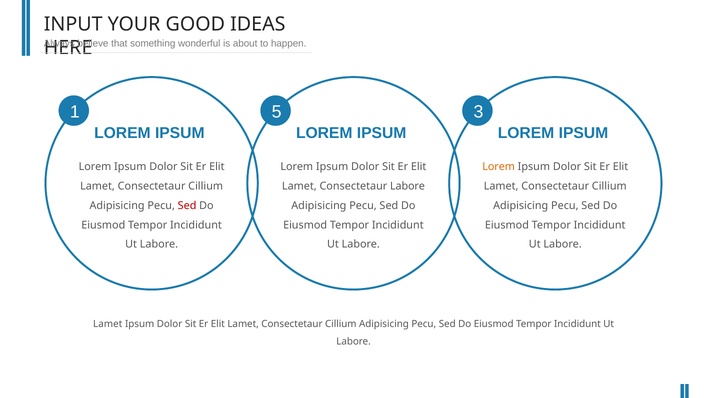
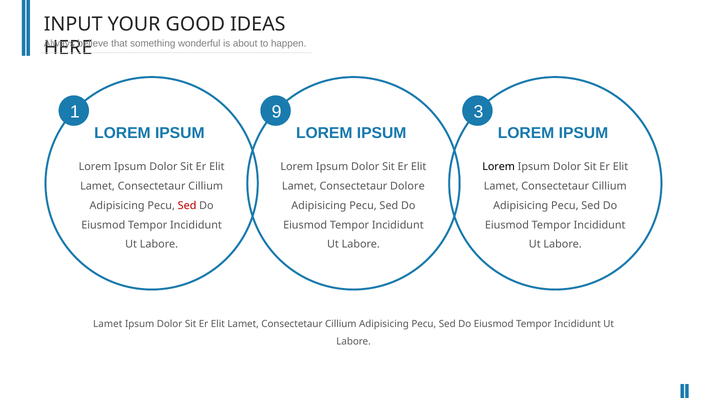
5: 5 -> 9
Lorem at (499, 166) colour: orange -> black
Consectetaur Labore: Labore -> Dolore
